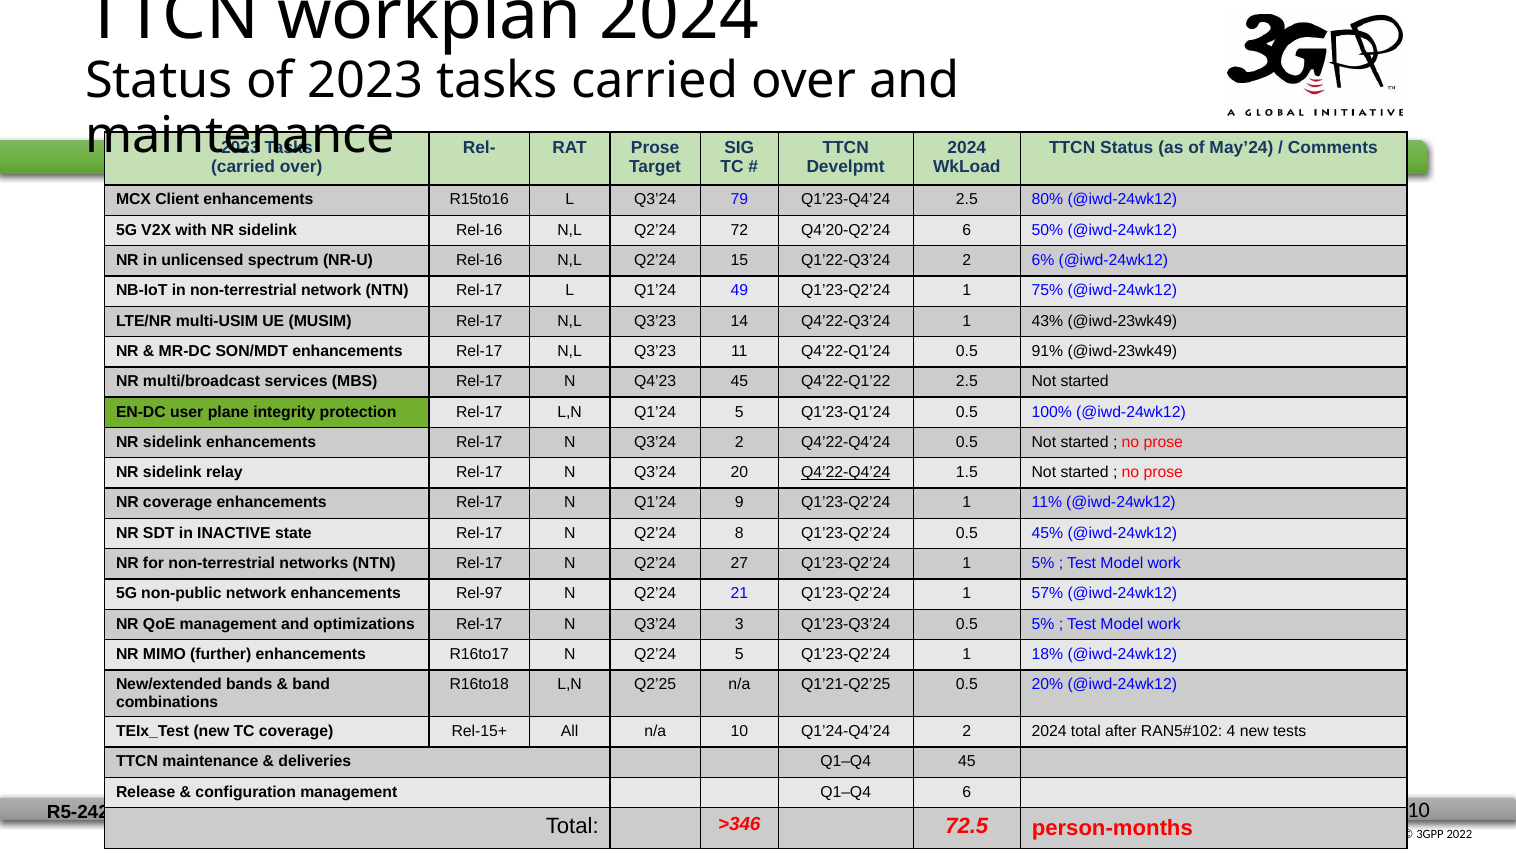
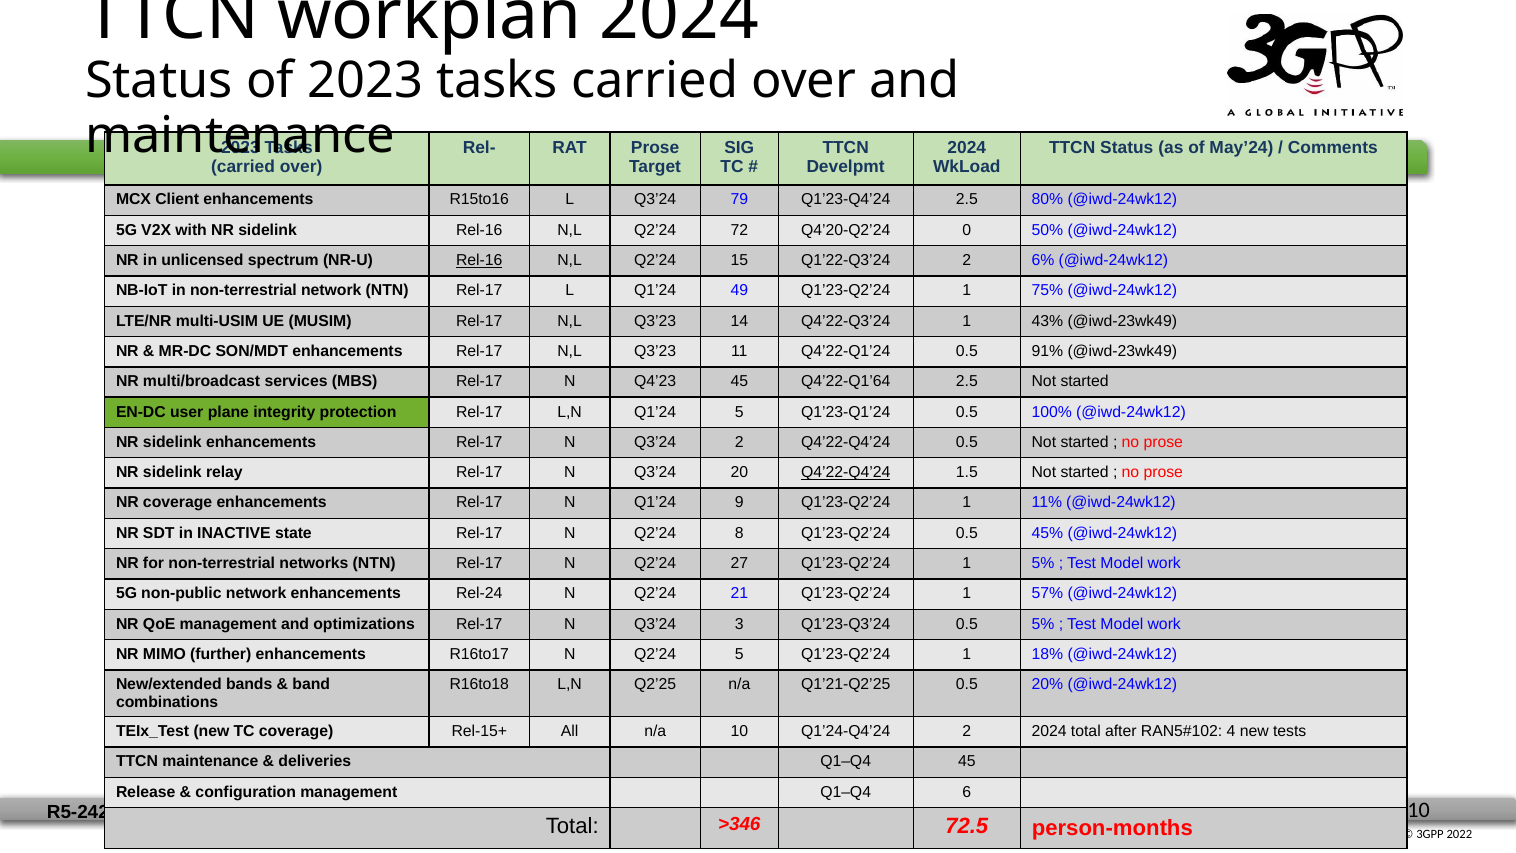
Q4’20-Q2’24 6: 6 -> 0
Rel-16 at (479, 260) underline: none -> present
Q4’22-Q1’22: Q4’22-Q1’22 -> Q4’22-Q1’64
Rel-97: Rel-97 -> Rel-24
